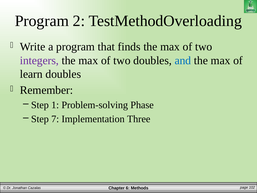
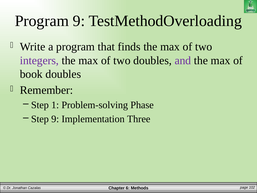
Program 2: 2 -> 9
and colour: blue -> purple
learn: learn -> book
Step 7: 7 -> 9
